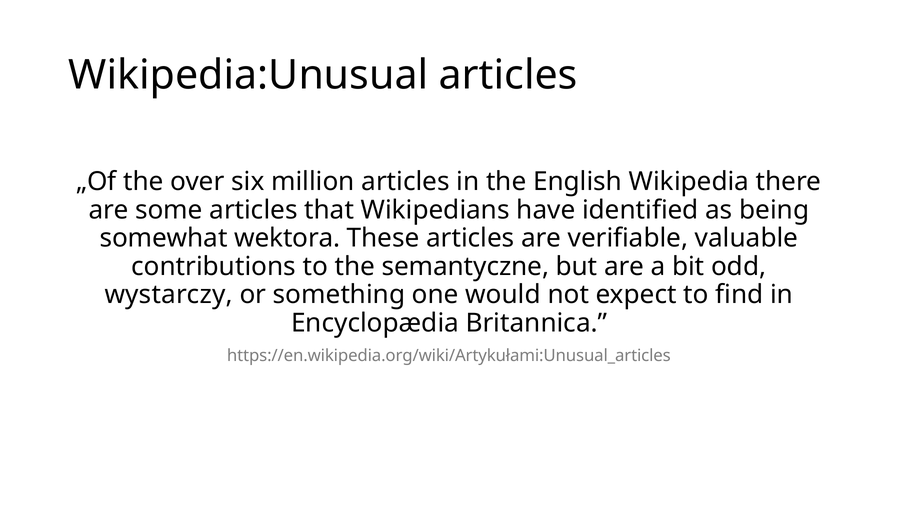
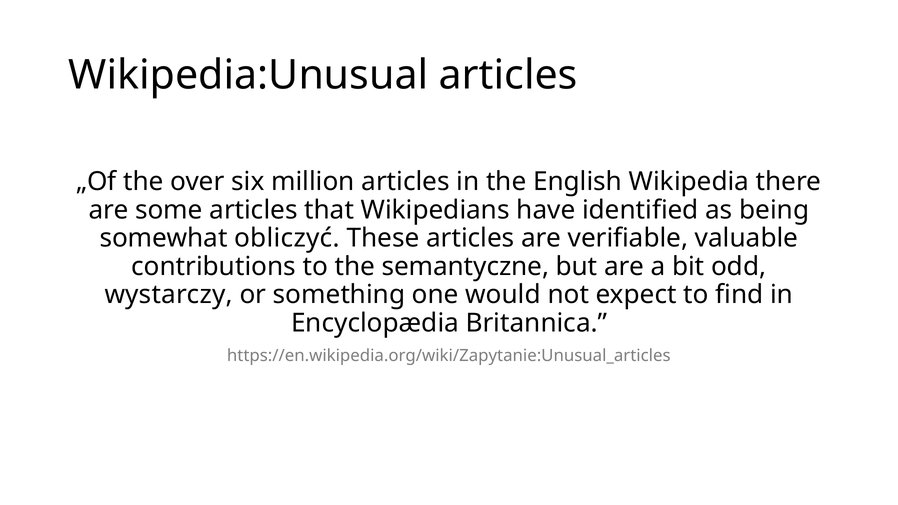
wektora: wektora -> obliczyć
https://en.wikipedia.org/wiki/Artykułami:Unusual_articles: https://en.wikipedia.org/wiki/Artykułami:Unusual_articles -> https://en.wikipedia.org/wiki/Zapytanie:Unusual_articles
